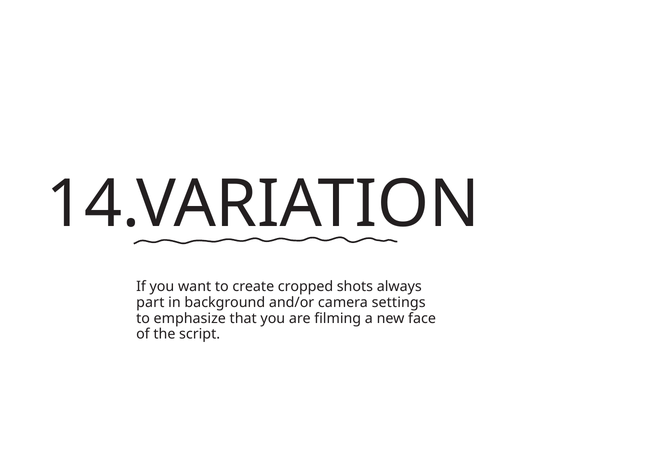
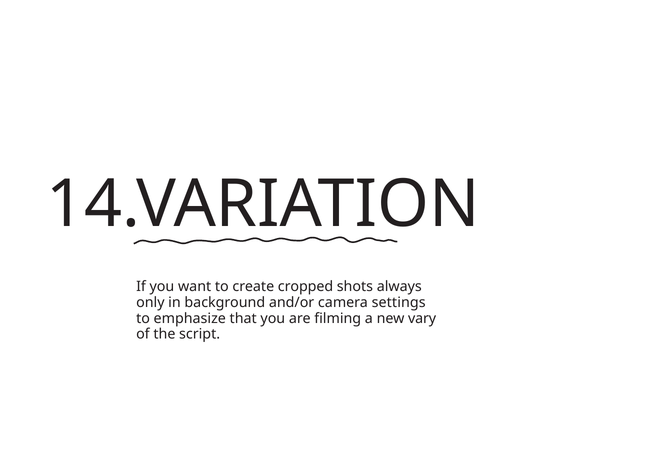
part: part -> only
face: face -> vary
